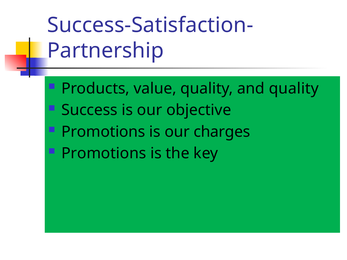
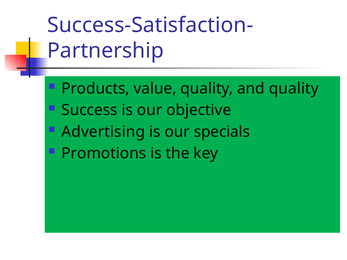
Promotions at (103, 132): Promotions -> Advertising
charges: charges -> specials
